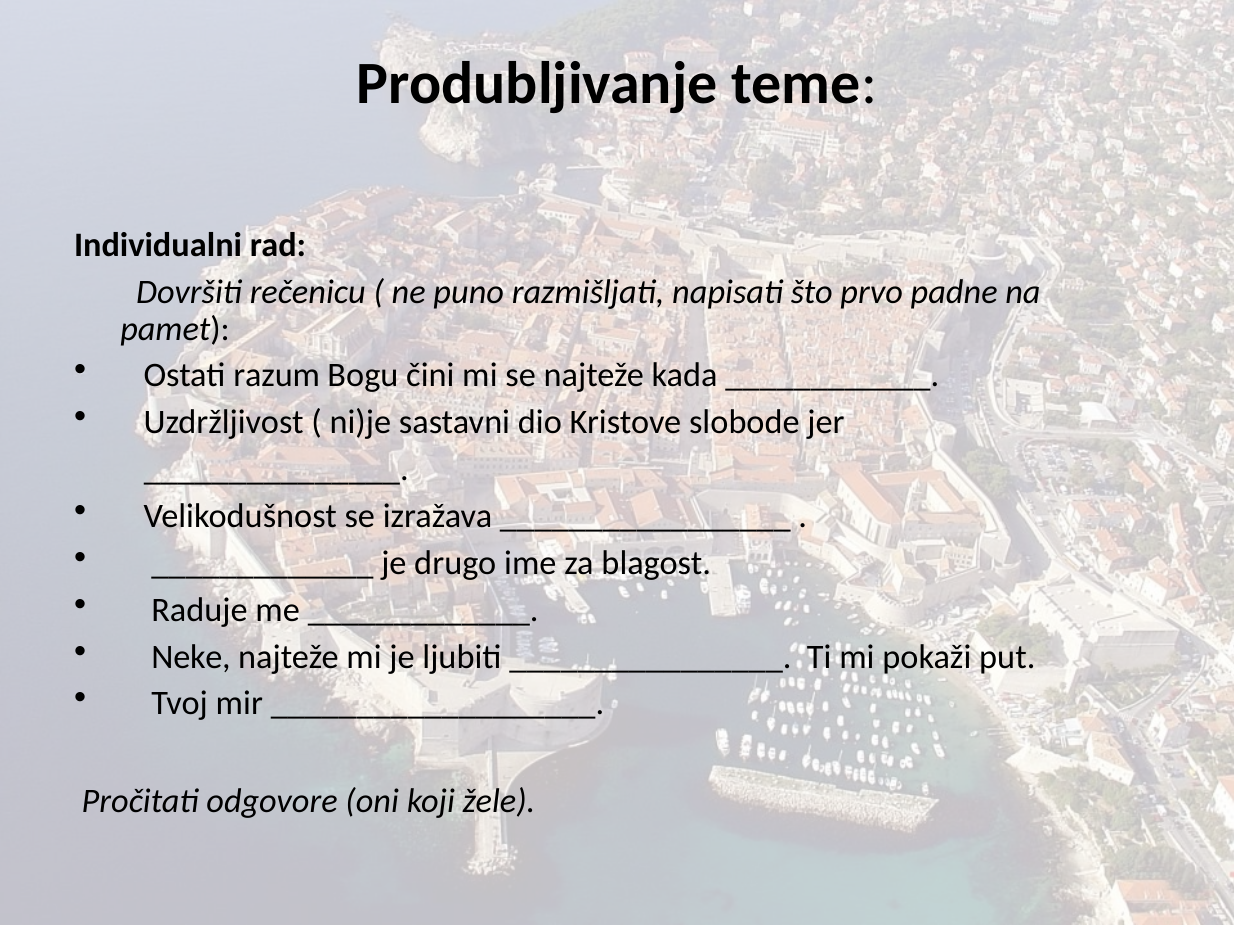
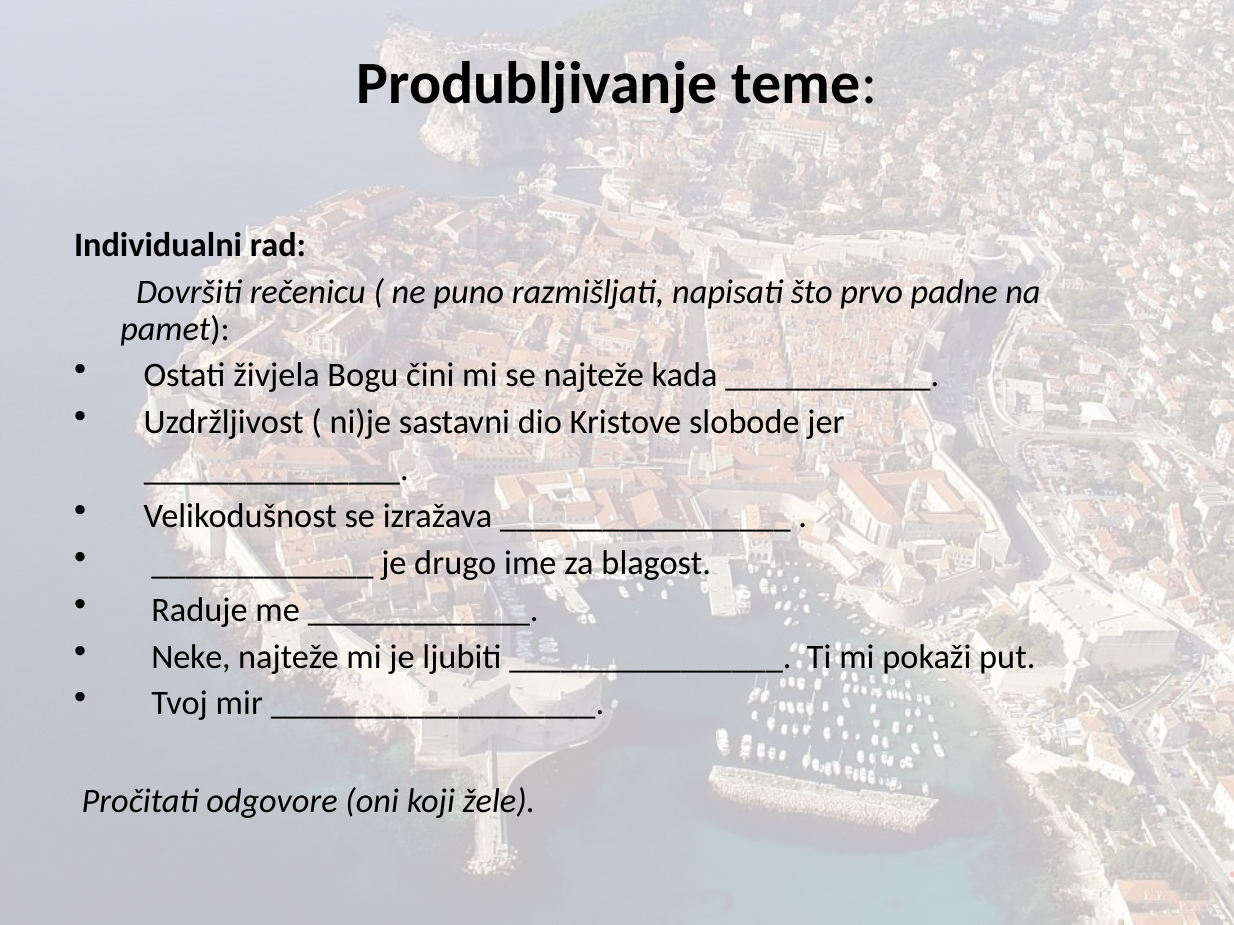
razum: razum -> živjela
